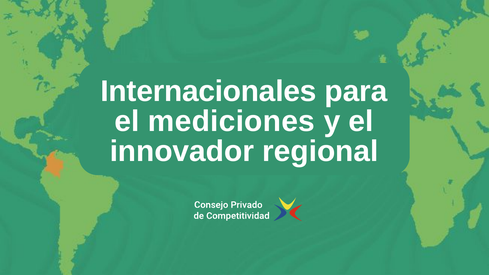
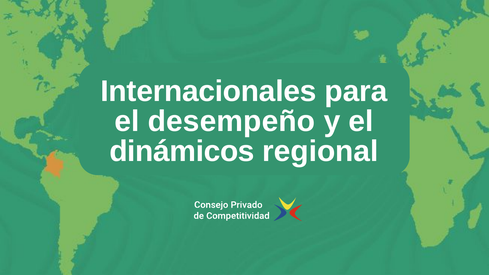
mediciones: mediciones -> desempeño
innovador: innovador -> dinámicos
